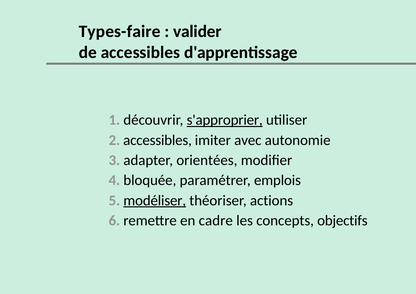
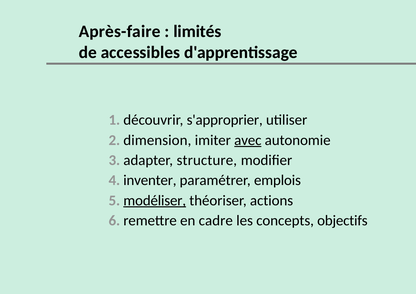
Types-faire: Types-faire -> Après-faire
valider: valider -> limités
s'approprier underline: present -> none
2 accessibles: accessibles -> dimension
avec underline: none -> present
orientées: orientées -> structure
bloquée: bloquée -> inventer
